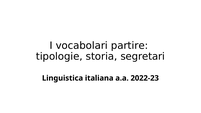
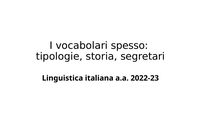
partire: partire -> spesso
